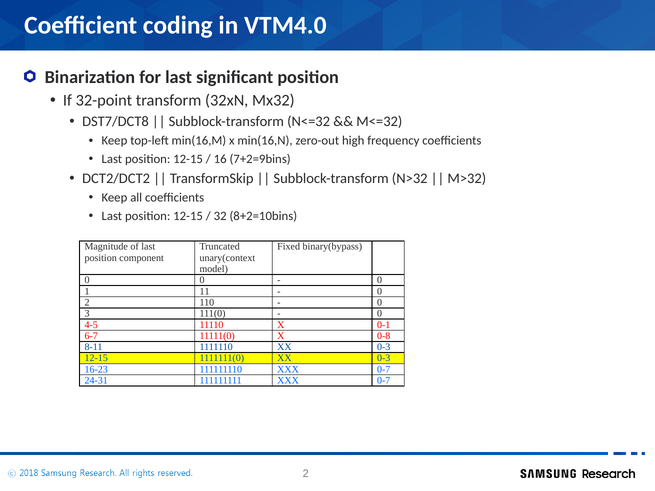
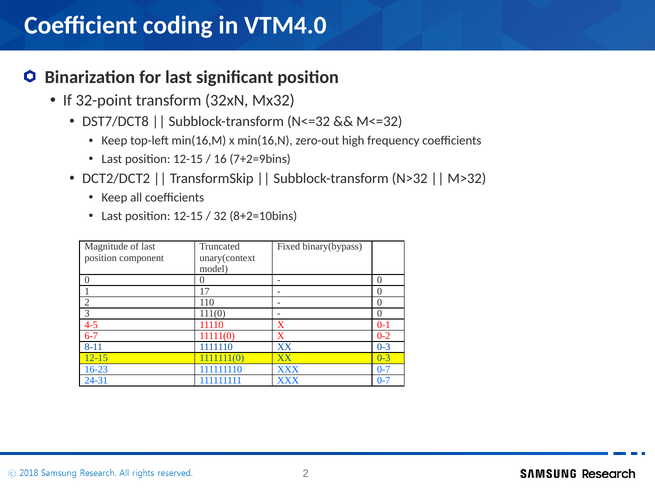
11: 11 -> 17
0-8: 0-8 -> 0-2
